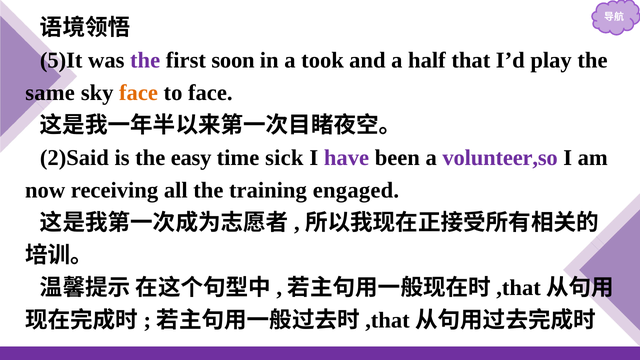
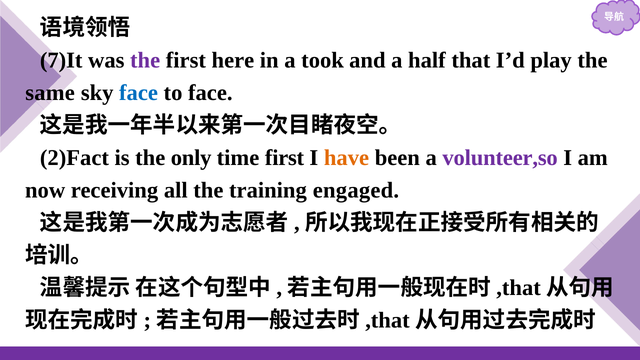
5)It: 5)It -> 7)It
soon: soon -> here
face at (139, 93) colour: orange -> blue
2)Said: 2)Said -> 2)Fact
easy: easy -> only
time sick: sick -> first
have colour: purple -> orange
